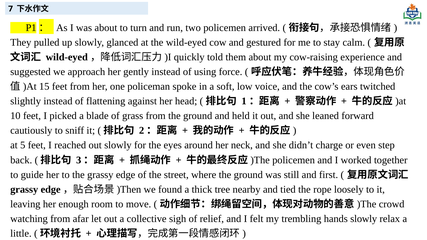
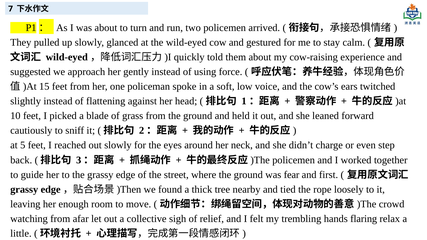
still: still -> fear
hands slowly: slowly -> flaring
